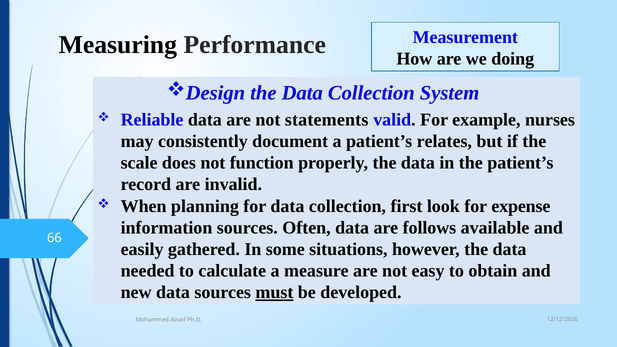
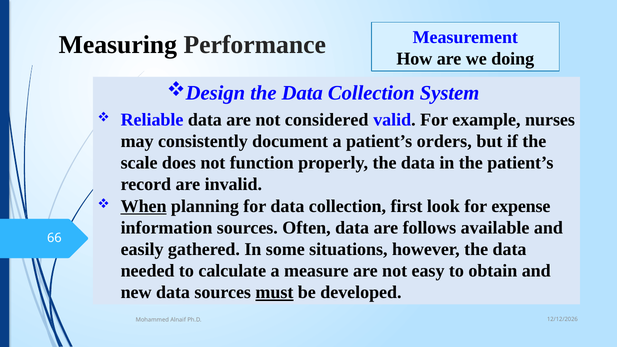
statements: statements -> considered
relates: relates -> orders
When underline: none -> present
